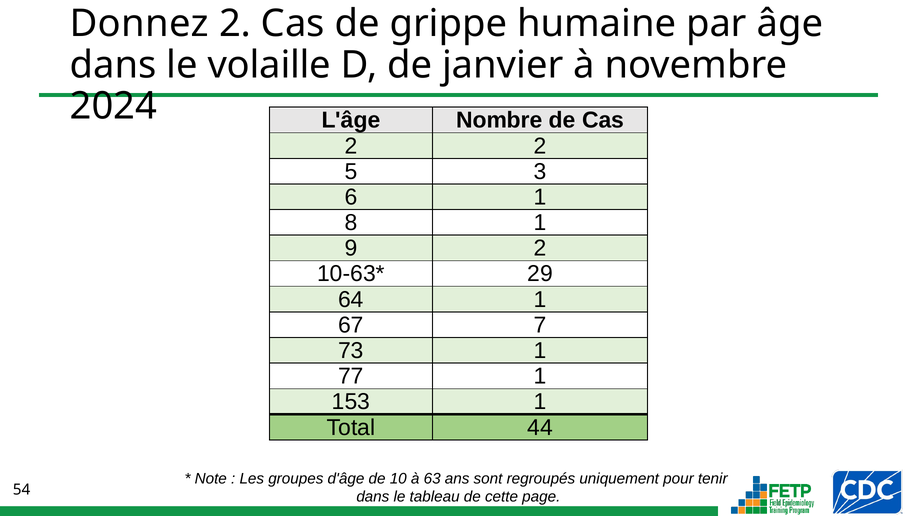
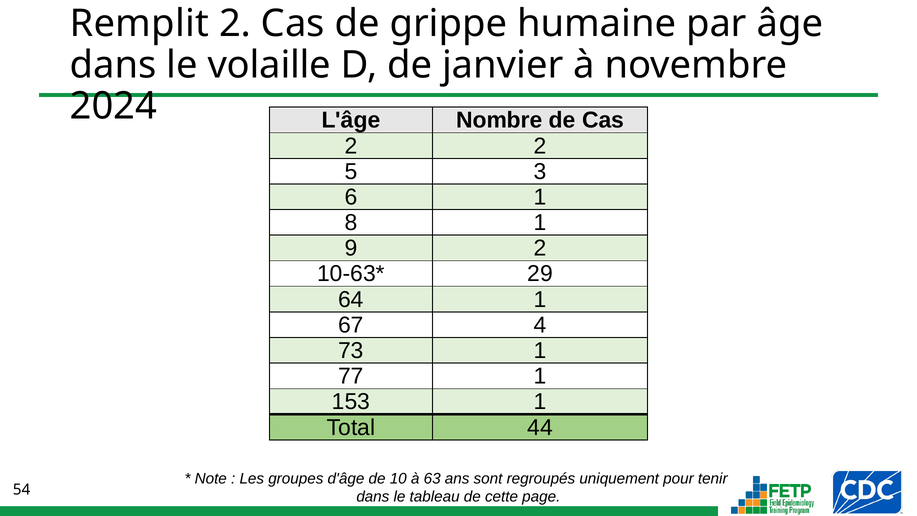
Donnez: Donnez -> Remplit
7: 7 -> 4
